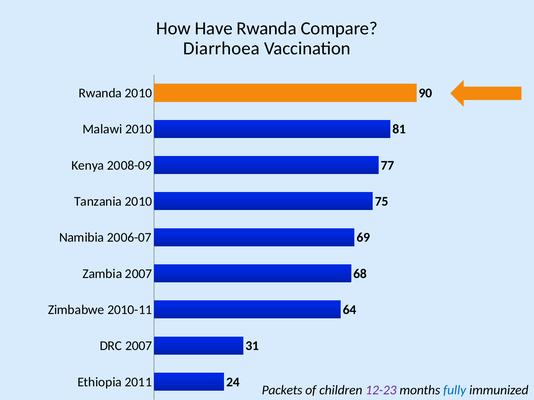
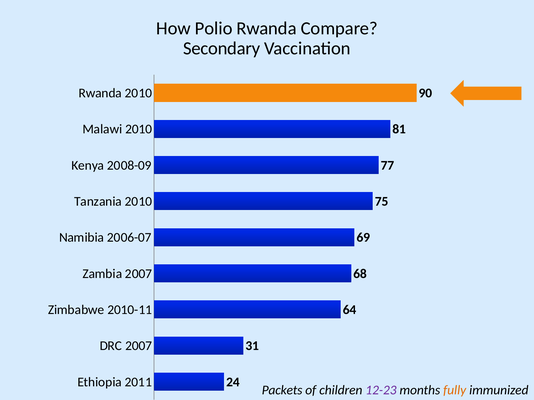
Have: Have -> Polio
Diarrhoea: Diarrhoea -> Secondary
fully colour: blue -> orange
